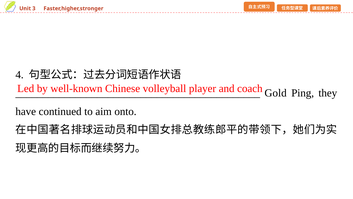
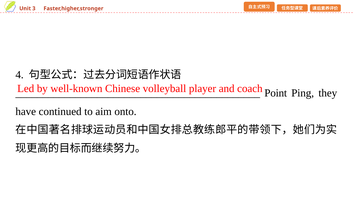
Gold: Gold -> Point
